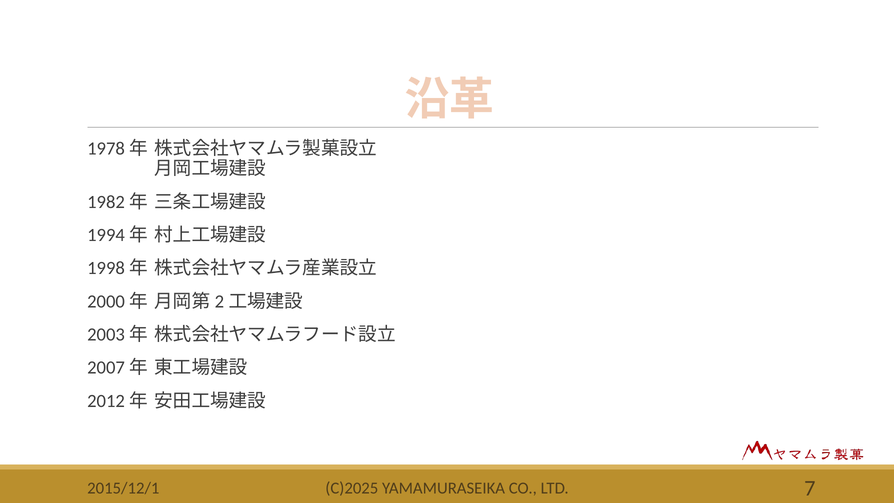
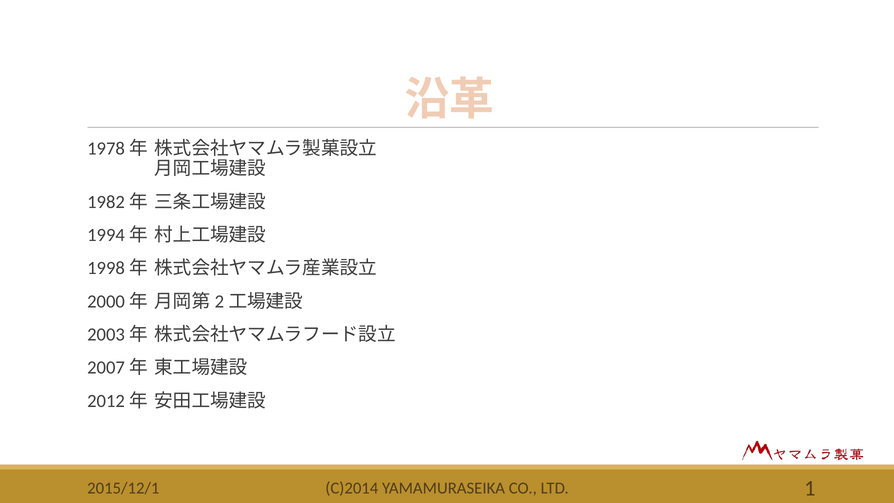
C)2025: C)2025 -> C)2014
7: 7 -> 1
